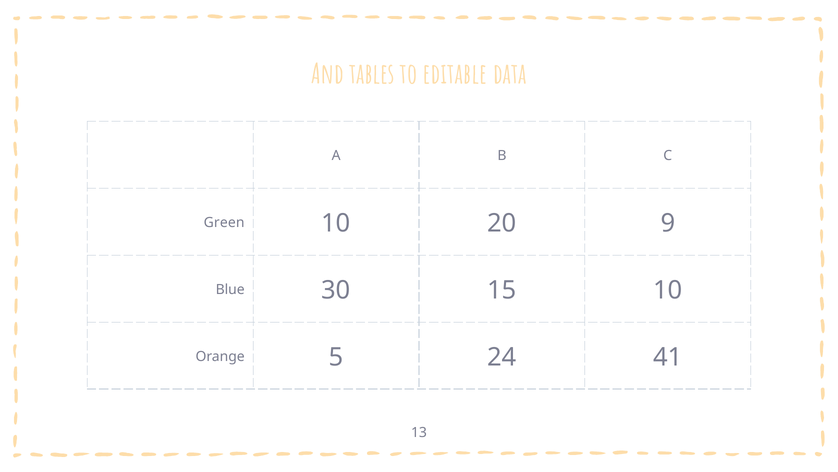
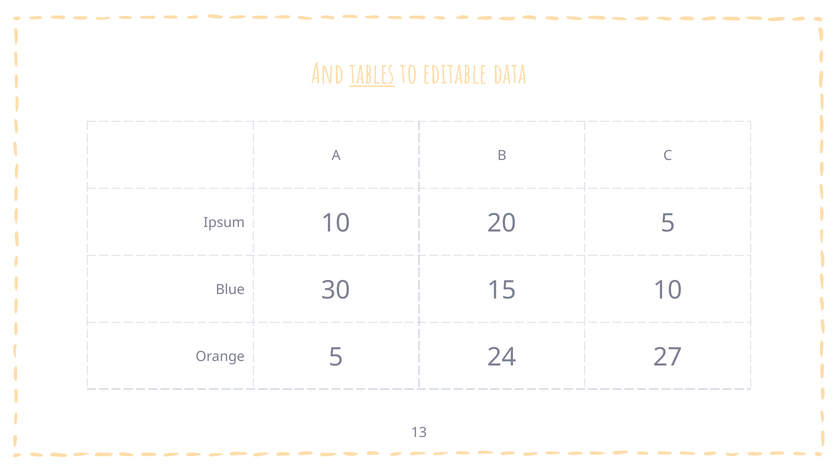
tables underline: none -> present
Green: Green -> Ipsum
20 9: 9 -> 5
41: 41 -> 27
